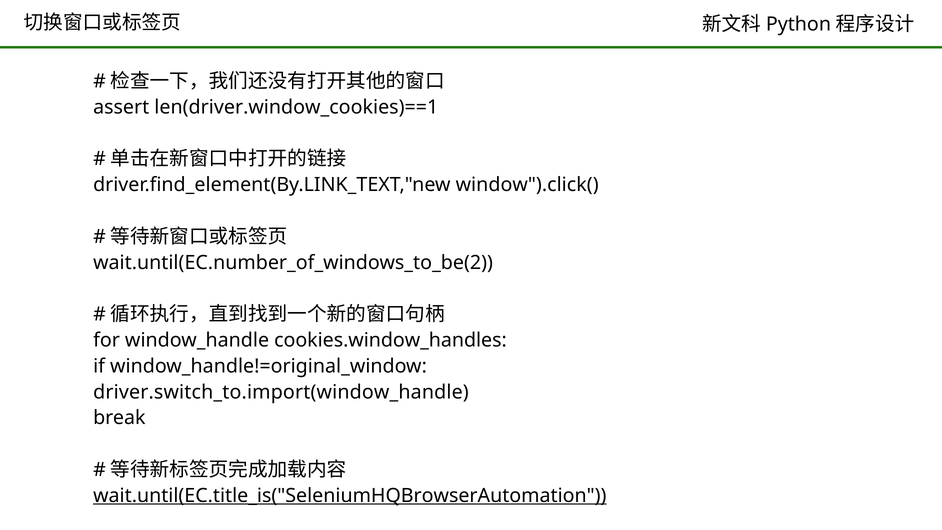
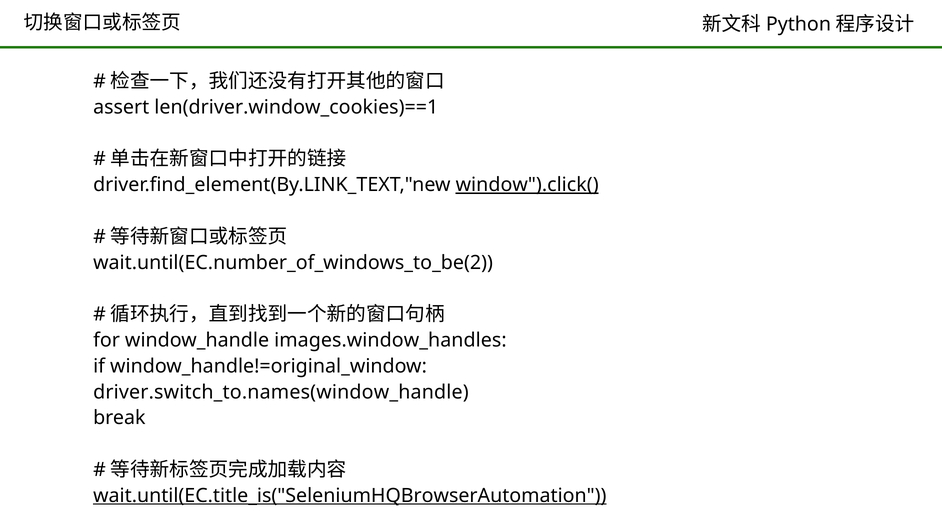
window").click( underline: none -> present
cookies.window_handles: cookies.window_handles -> images.window_handles
driver.switch_to.import(window_handle: driver.switch_to.import(window_handle -> driver.switch_to.names(window_handle
